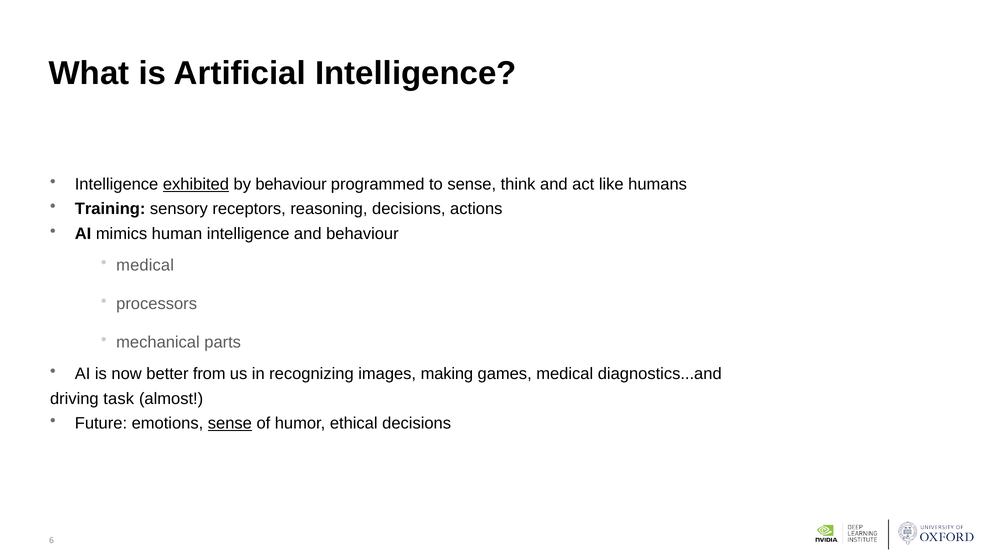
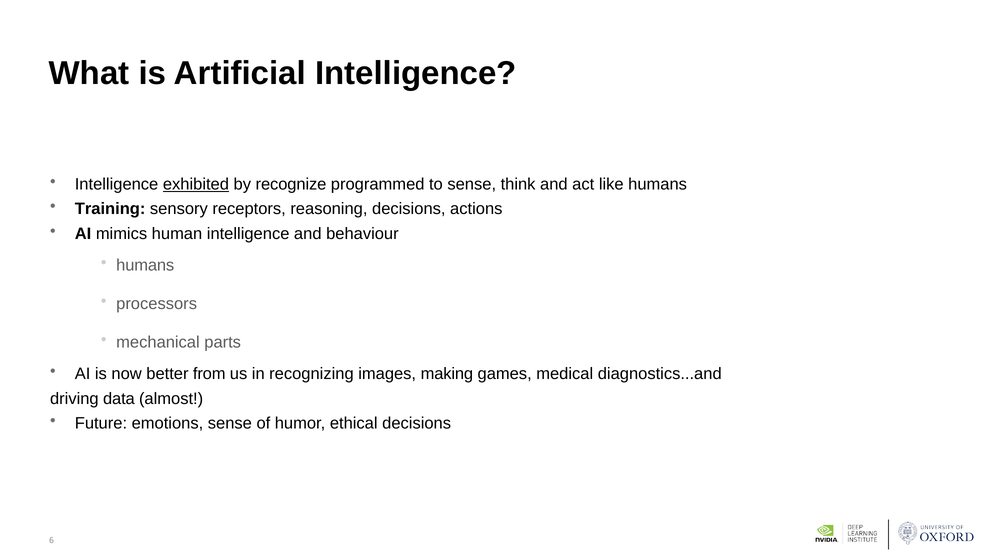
by behaviour: behaviour -> recognize
medical at (145, 265): medical -> humans
task: task -> data
sense at (230, 423) underline: present -> none
